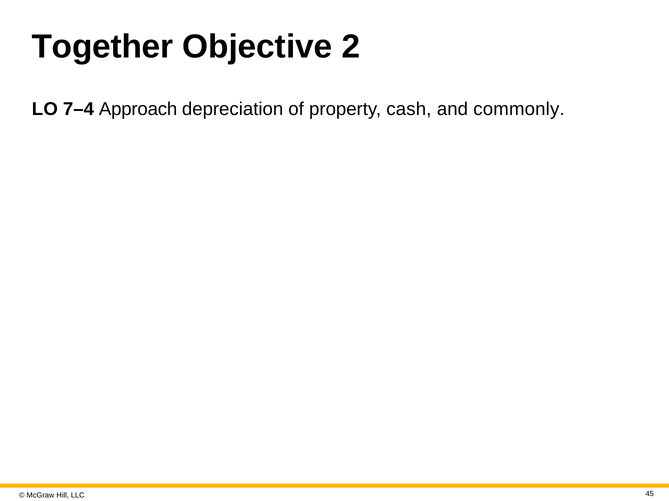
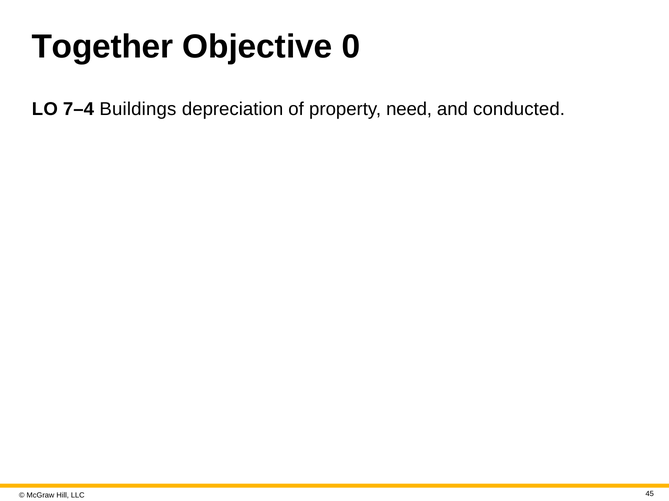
2: 2 -> 0
Approach: Approach -> Buildings
cash: cash -> need
commonly: commonly -> conducted
